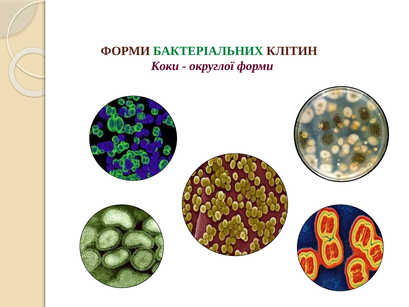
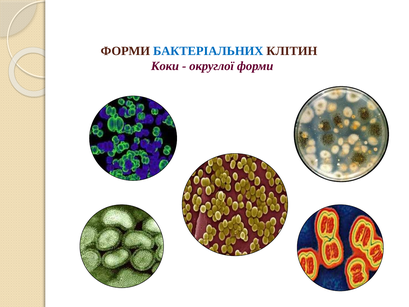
БАКТЕРІАЛЬНИХ colour: green -> blue
